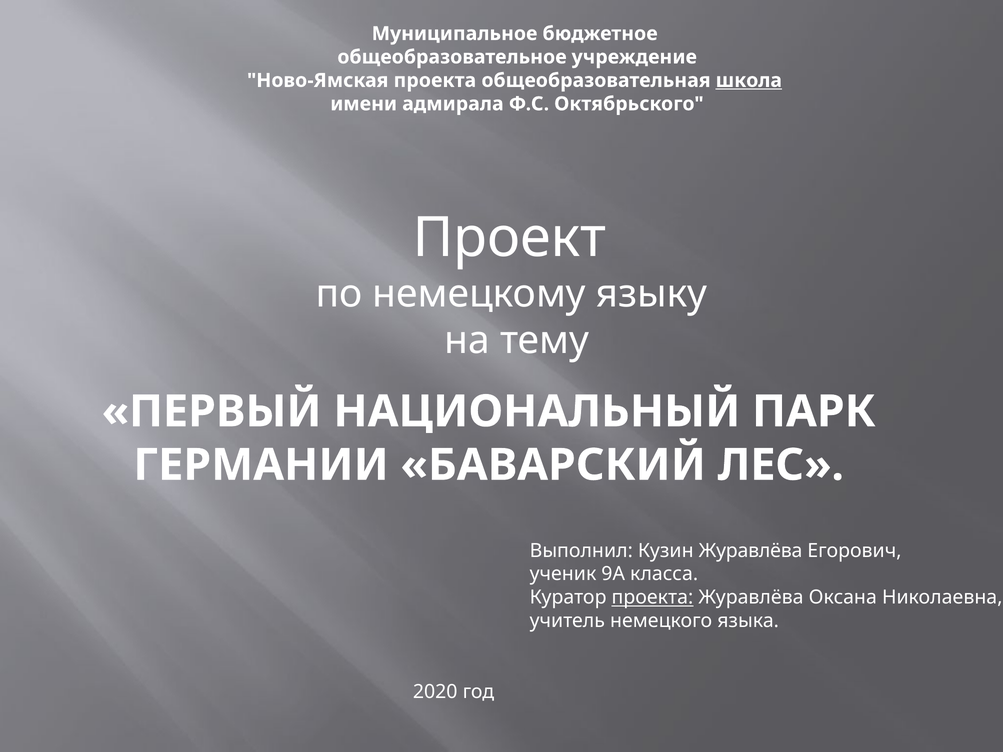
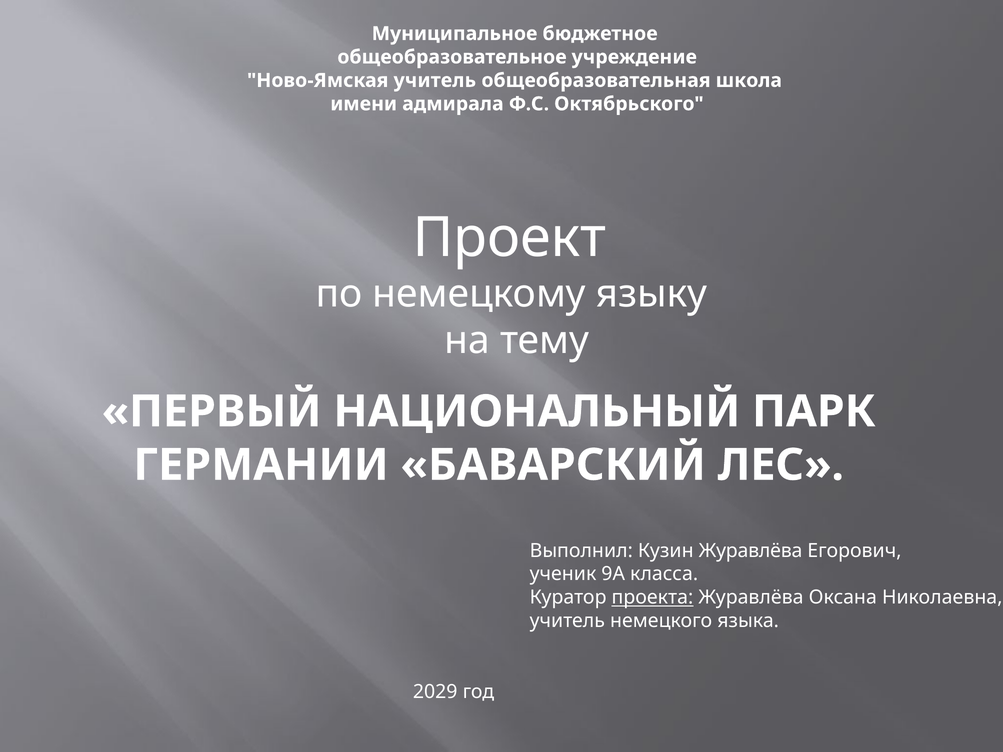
Ново-Ямская проекта: проекта -> учитель
школа underline: present -> none
2020: 2020 -> 2029
